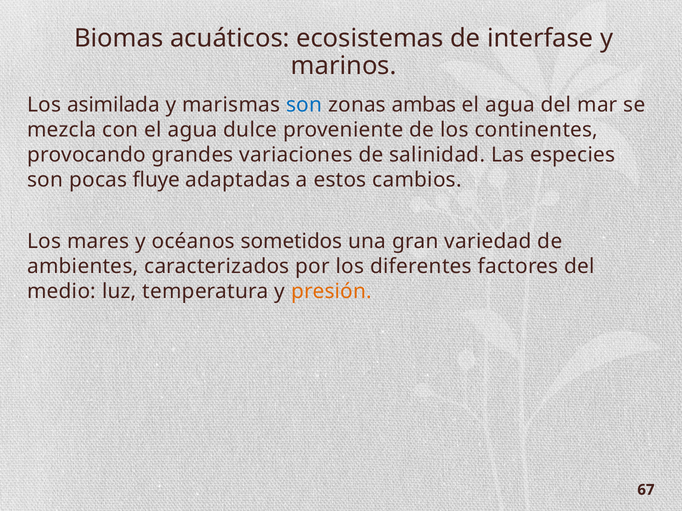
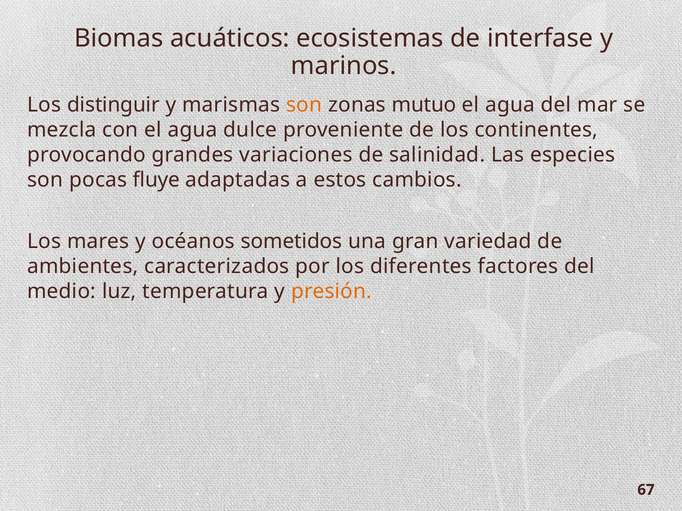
asimilada: asimilada -> distinguir
son at (304, 105) colour: blue -> orange
ambas: ambas -> mutuo
